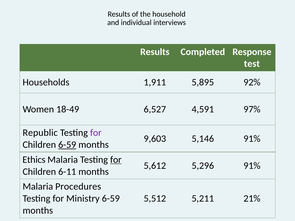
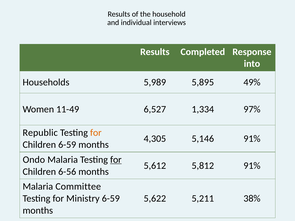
test: test -> into
1,911: 1,911 -> 5,989
92%: 92% -> 49%
18-49: 18-49 -> 11-49
4,591: 4,591 -> 1,334
for at (96, 133) colour: purple -> orange
9,603: 9,603 -> 4,305
6-59 at (67, 145) underline: present -> none
Ethics: Ethics -> Ondo
5,296: 5,296 -> 5,812
6-11: 6-11 -> 6-56
Procedures: Procedures -> Committee
5,512: 5,512 -> 5,622
21%: 21% -> 38%
